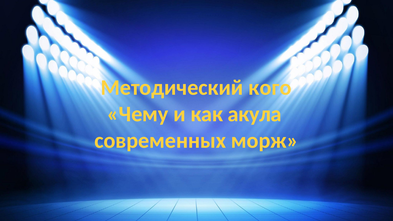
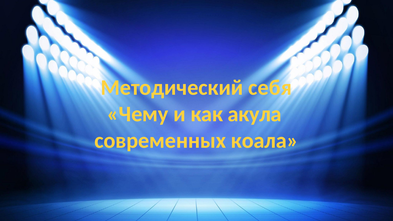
кого: кого -> себя
морж: морж -> коала
